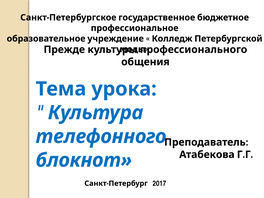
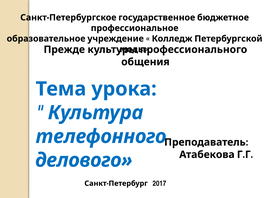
блокнот: блокнот -> делового
